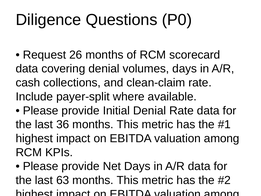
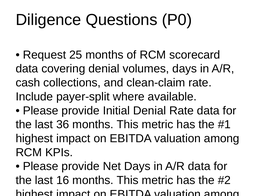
26: 26 -> 25
63: 63 -> 16
